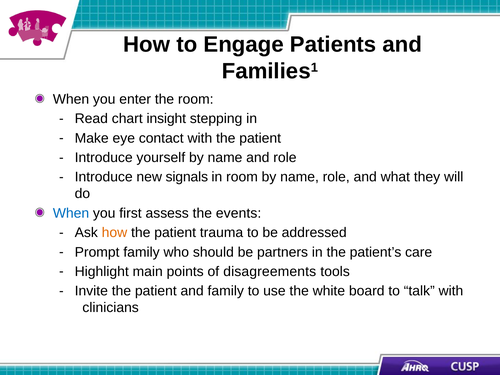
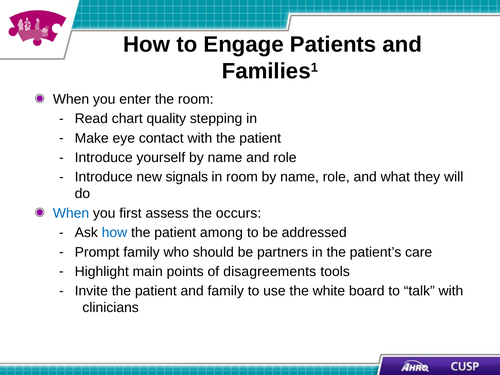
insight: insight -> quality
events: events -> occurs
how at (114, 233) colour: orange -> blue
trauma: trauma -> among
